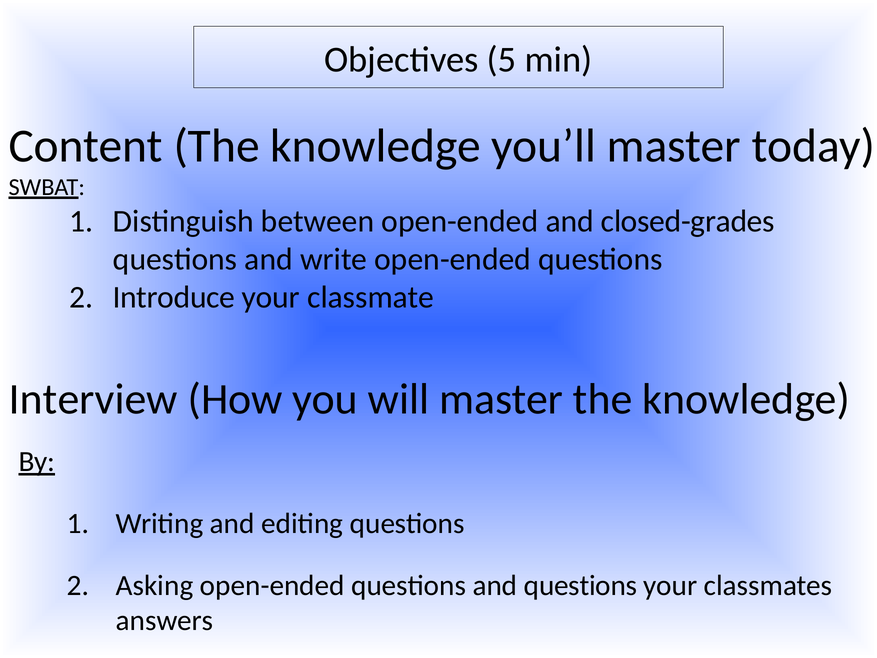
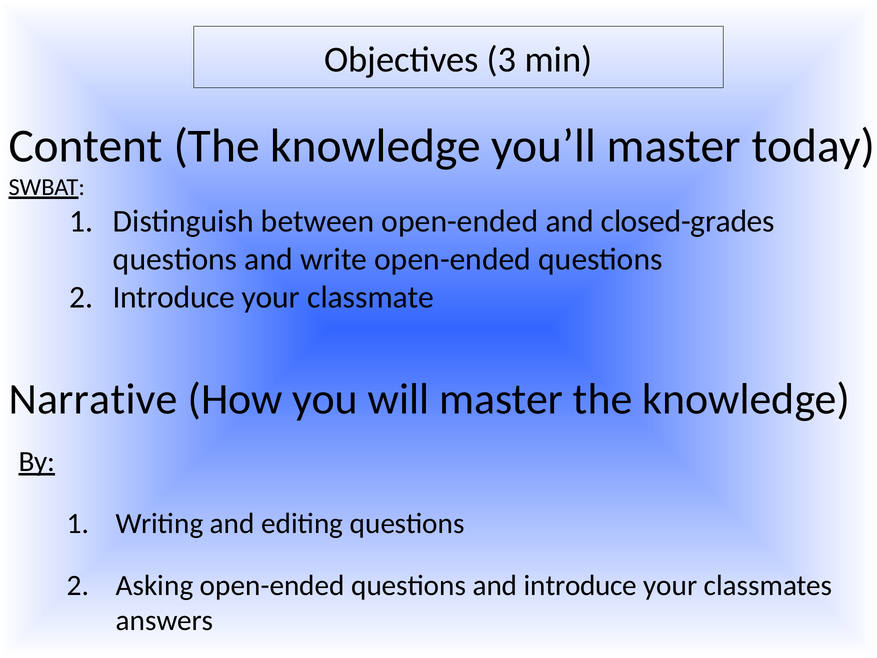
5: 5 -> 3
Interview: Interview -> Narrative
and questions: questions -> introduce
